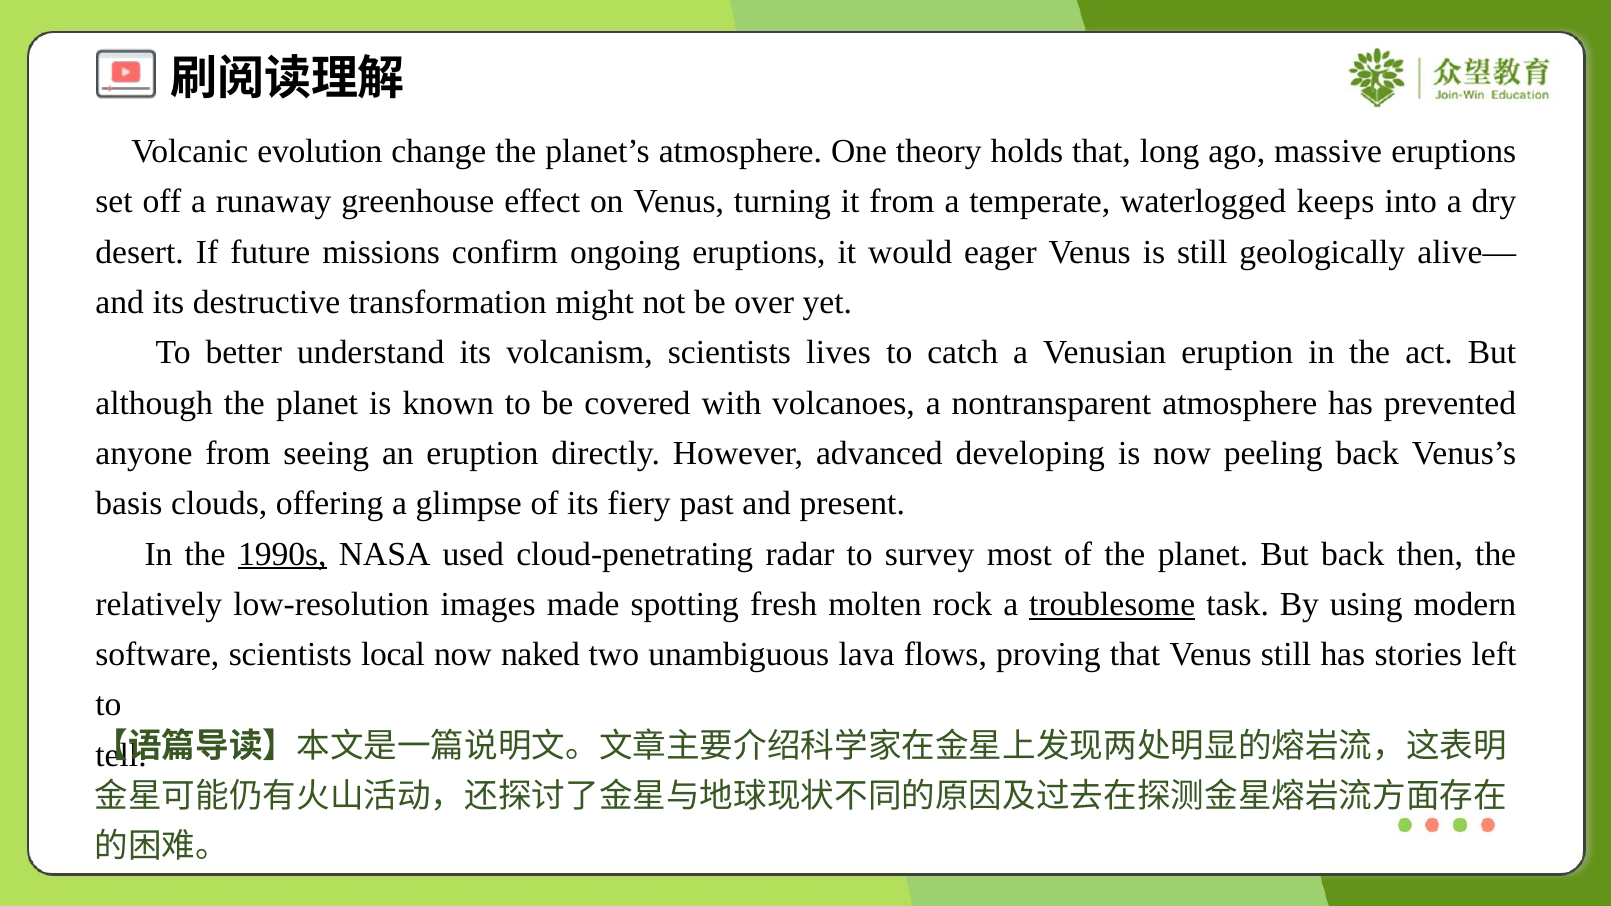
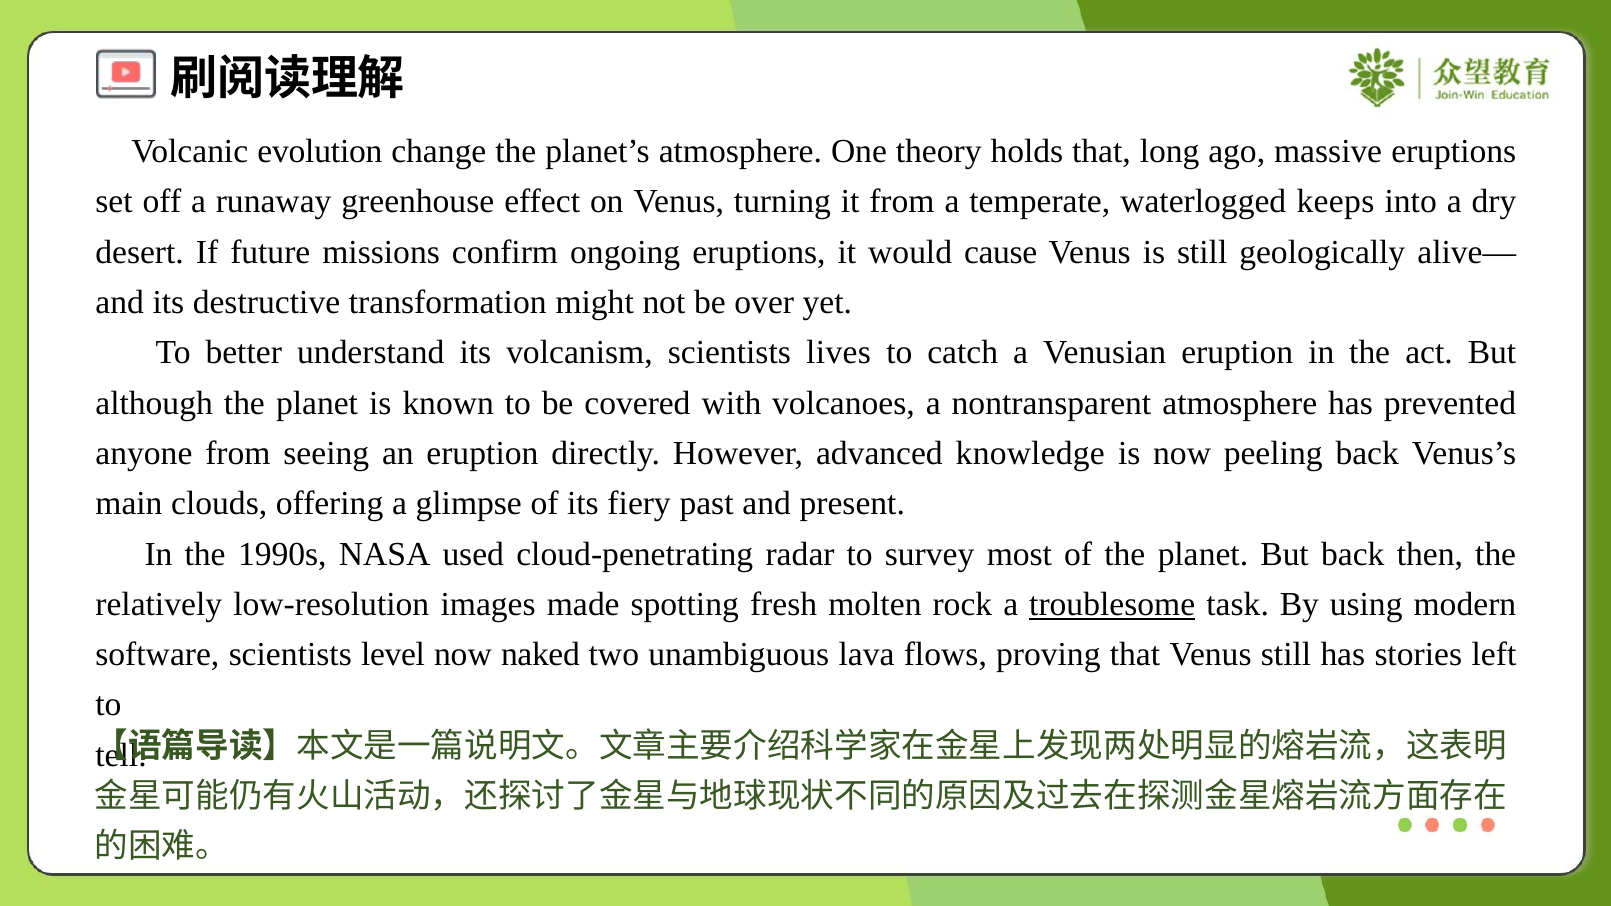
eager: eager -> cause
developing: developing -> knowledge
basis: basis -> main
1990s underline: present -> none
local: local -> level
